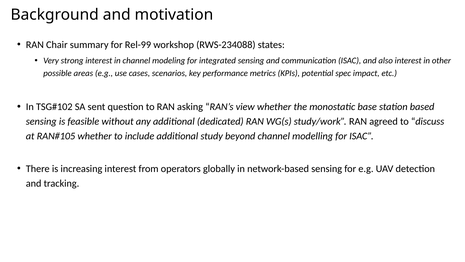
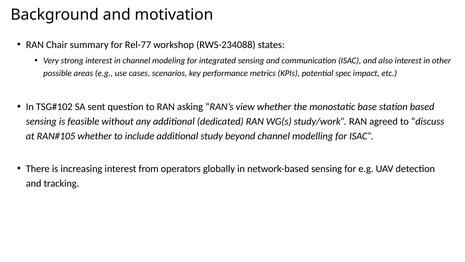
Rel-99: Rel-99 -> Rel-77
